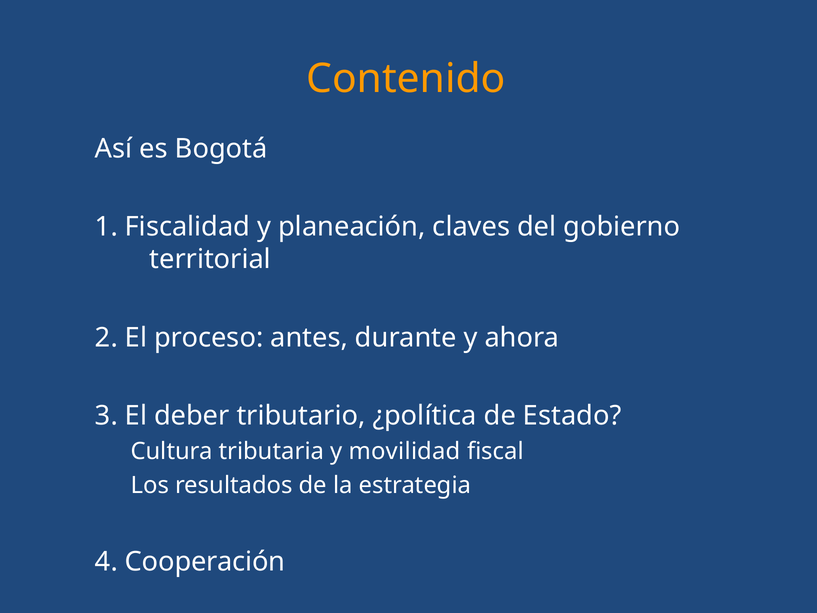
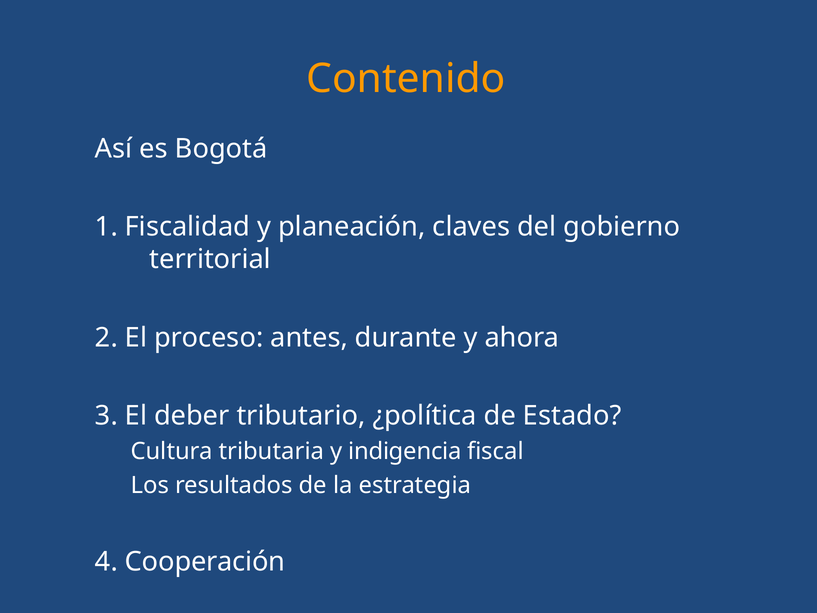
movilidad: movilidad -> indigencia
